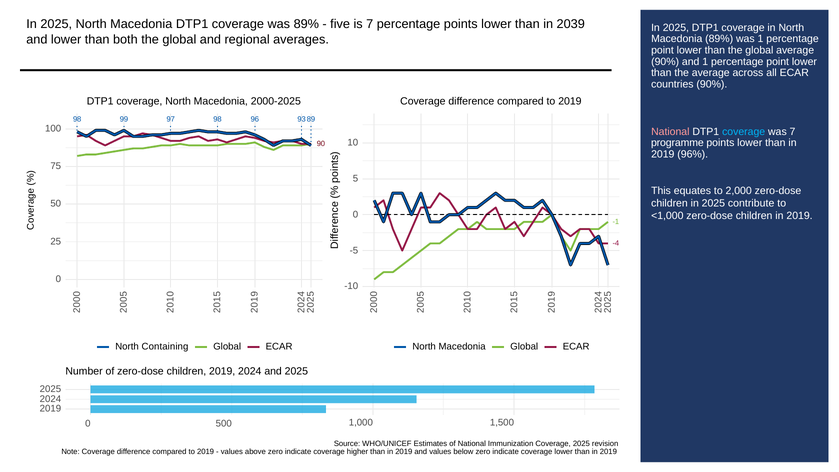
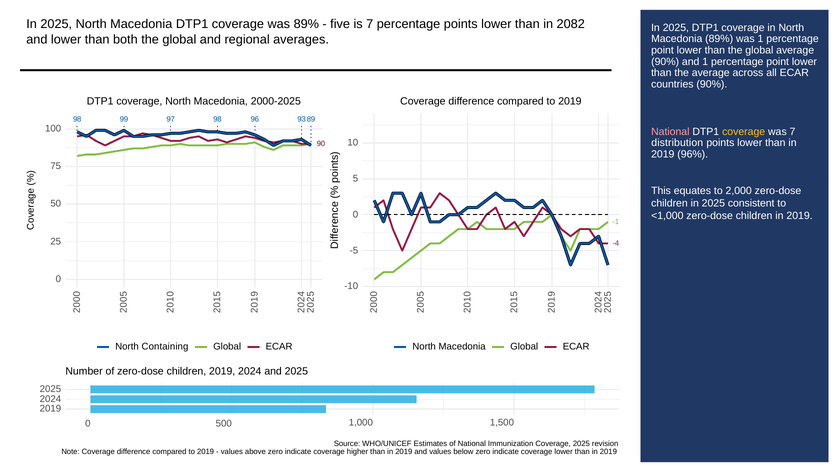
2039: 2039 -> 2082
coverage at (744, 132) colour: light blue -> yellow
programme: programme -> distribution
contribute: contribute -> consistent
